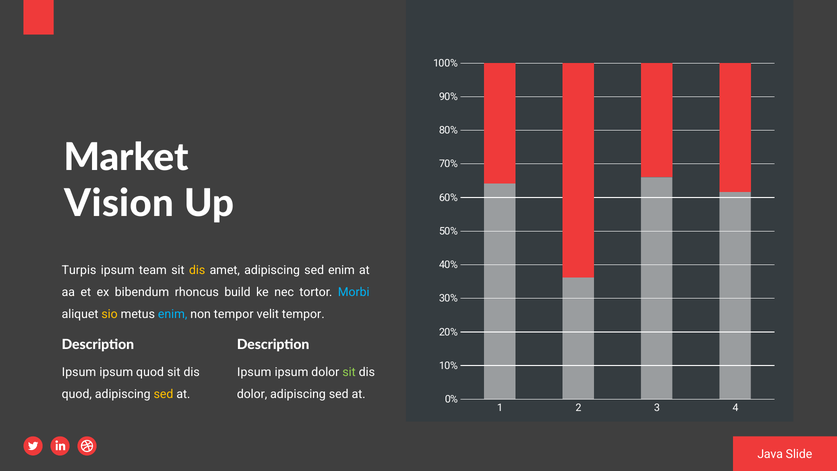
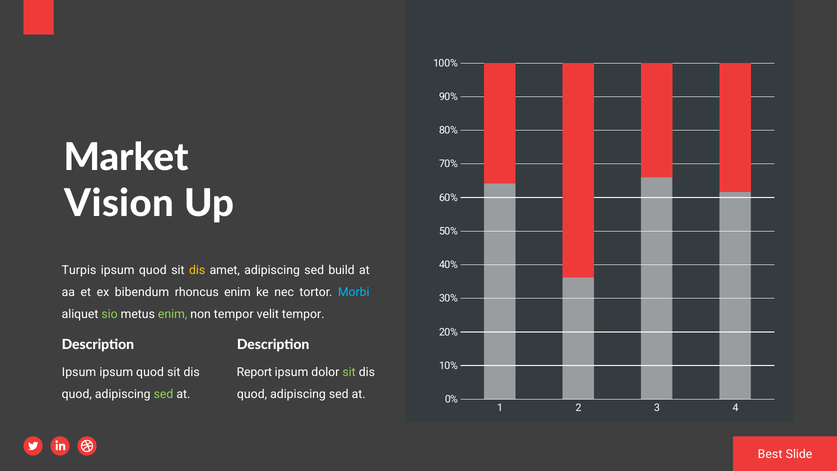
team at (153, 270): team -> quod
sed enim: enim -> build
rhoncus build: build -> enim
sio colour: yellow -> light green
enim at (173, 314) colour: light blue -> light green
Ipsum at (254, 372): Ipsum -> Report
sed at (163, 394) colour: yellow -> light green
dolor at (252, 394): dolor -> quod
Java: Java -> Best
